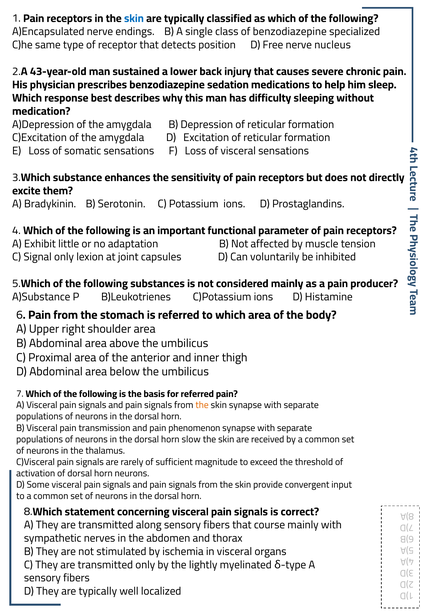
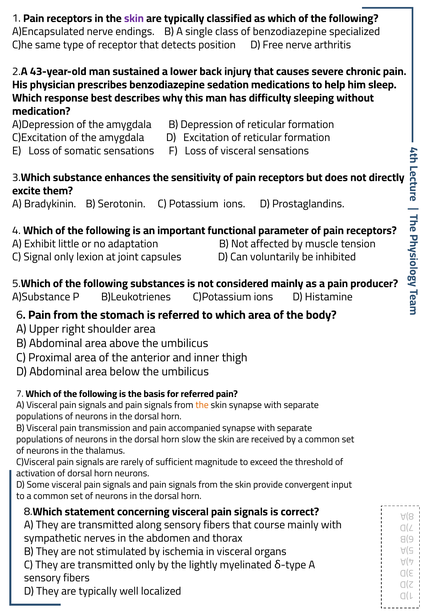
skin at (134, 18) colour: blue -> purple
nucleus: nucleus -> arthritis
phenomenon: phenomenon -> accompanied
